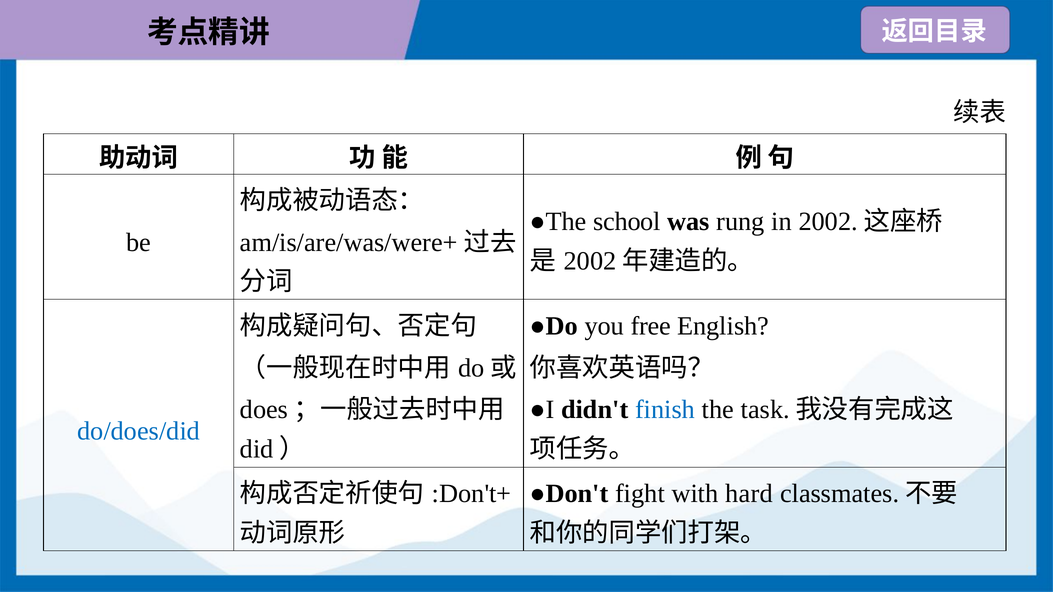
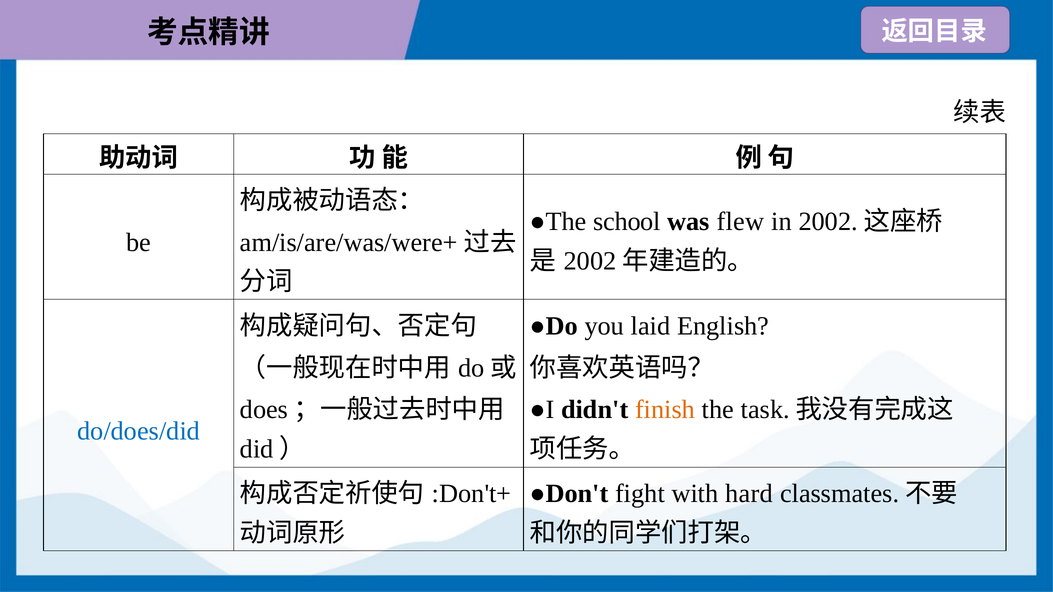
rung: rung -> flew
free: free -> laid
finish colour: blue -> orange
